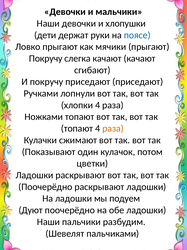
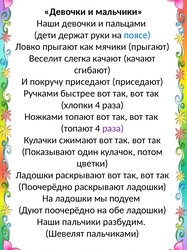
хлопушки: хлопушки -> пальцами
Покручу at (46, 58): Покручу -> Веселит
лопнули: лопнули -> быстрее
раза at (113, 128) colour: orange -> purple
